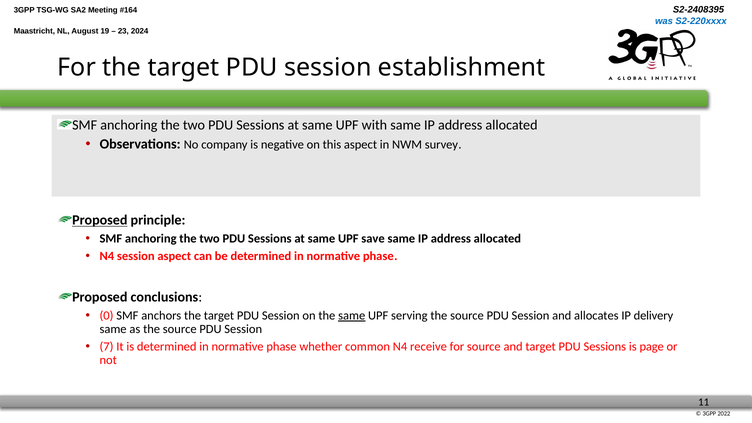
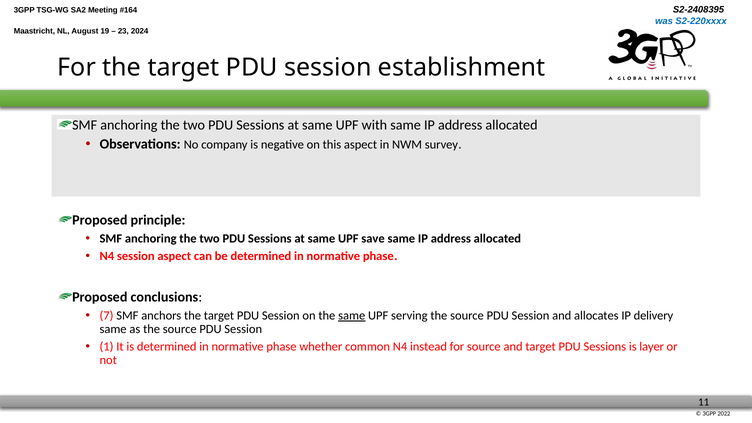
Proposed at (100, 220) underline: present -> none
0: 0 -> 7
7: 7 -> 1
receive: receive -> instead
page: page -> layer
